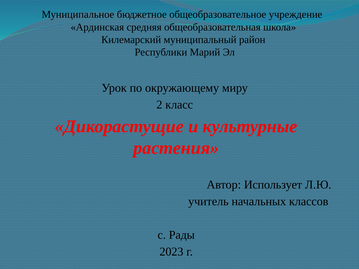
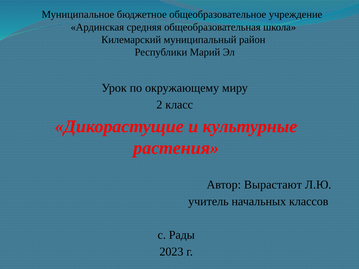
Использует: Использует -> Вырастают
